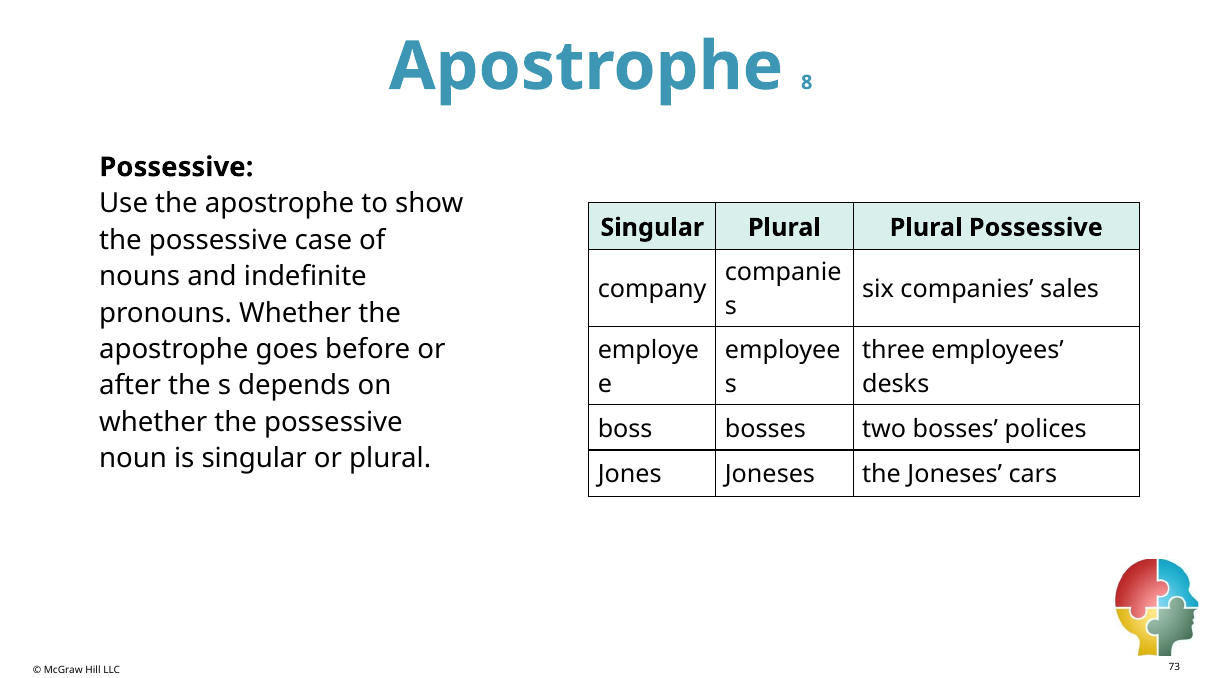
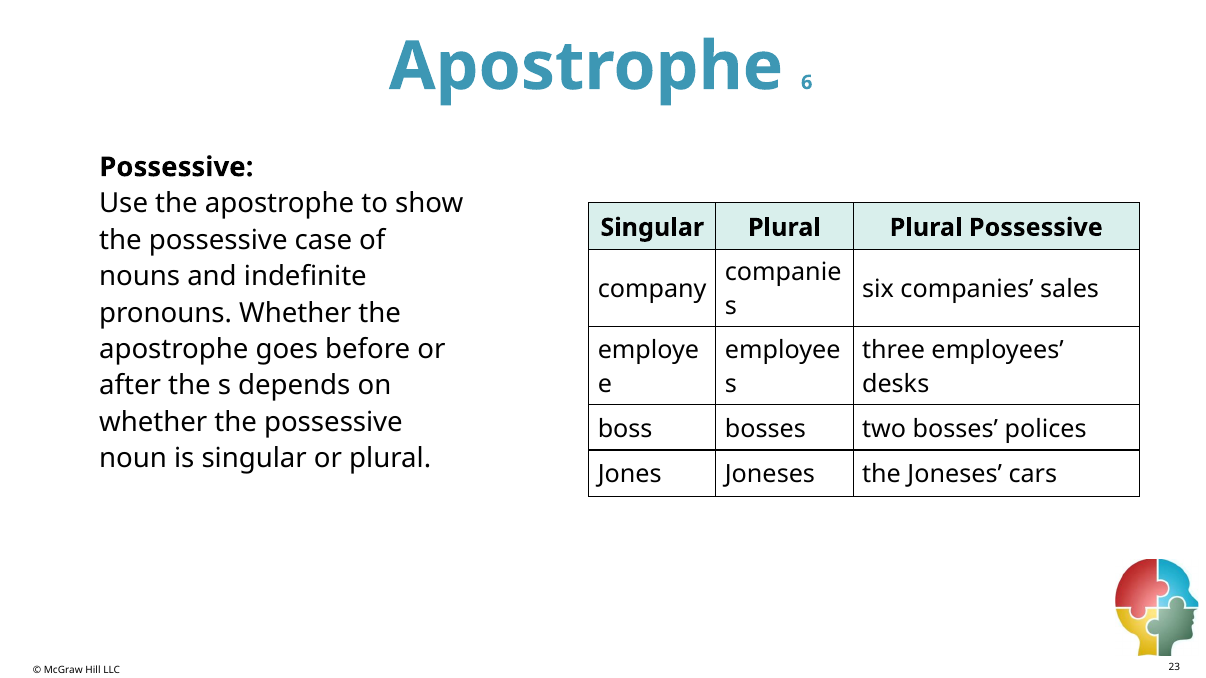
8: 8 -> 6
73: 73 -> 23
